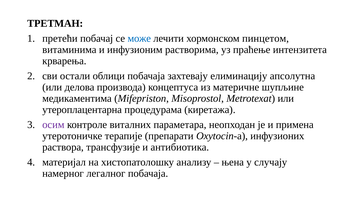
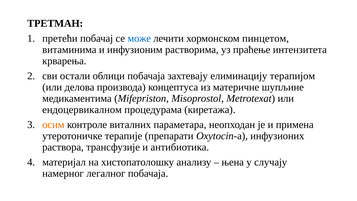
апсолутна: апсолутна -> терапијом
утероплацентарна: утероплацентарна -> ендоцервикалном
осим colour: purple -> orange
